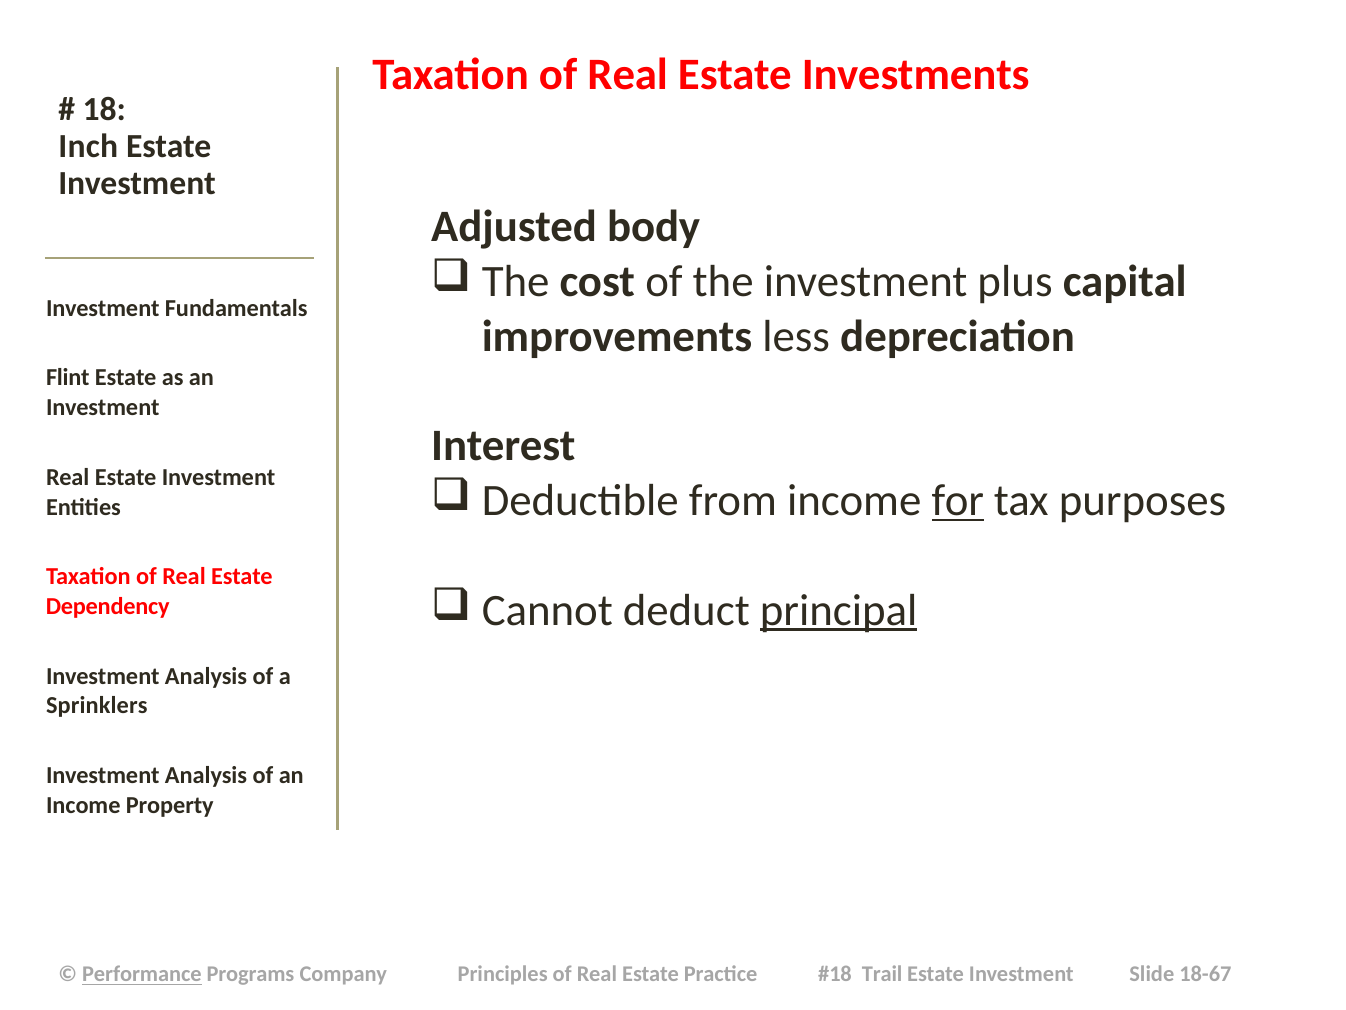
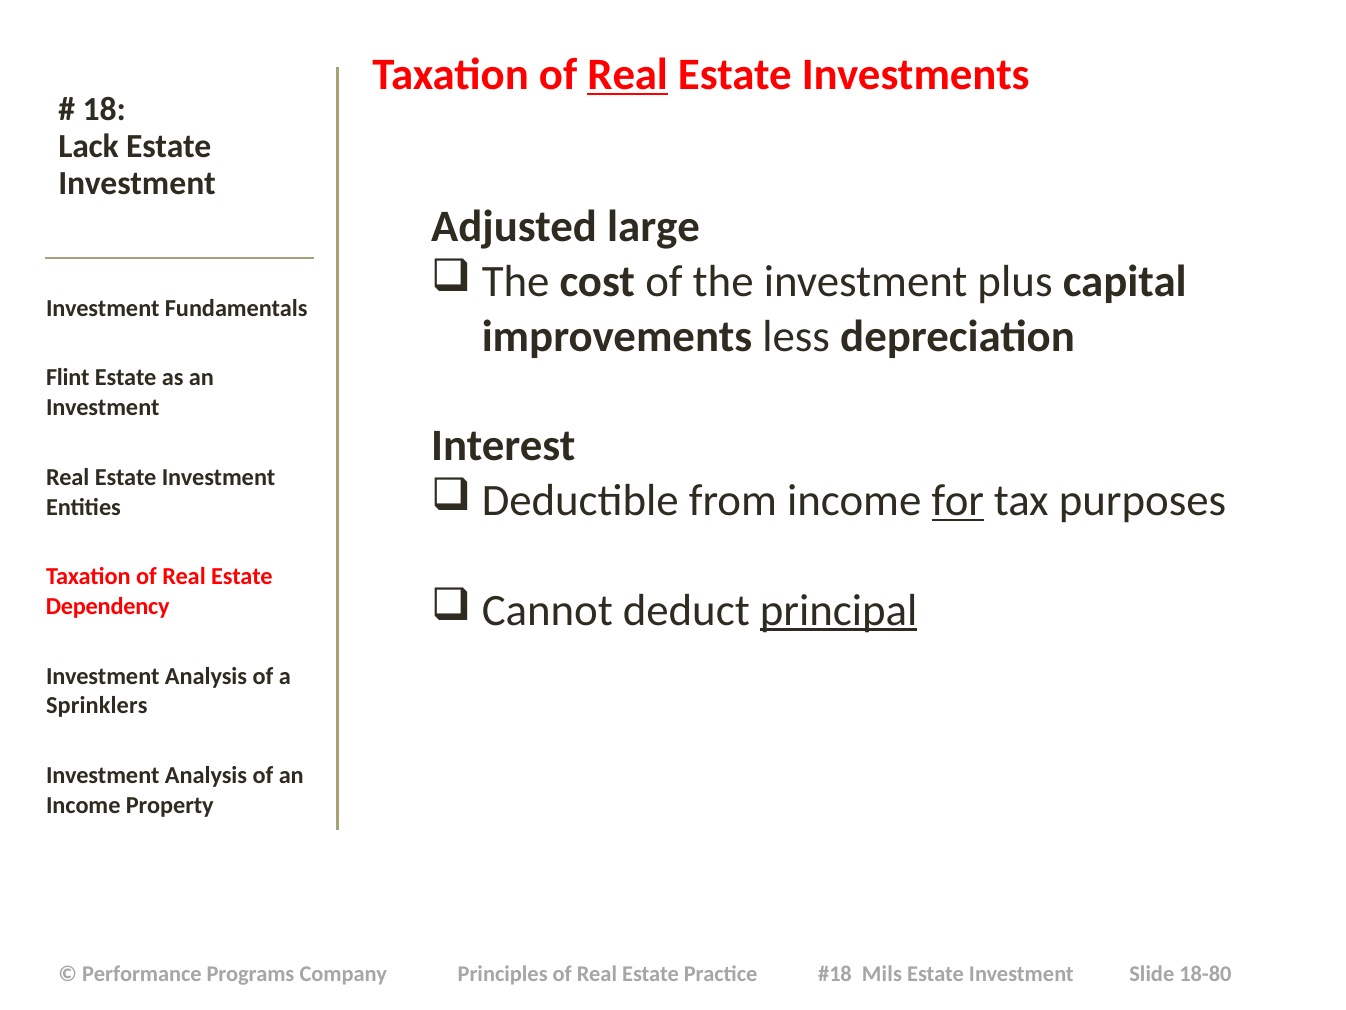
Real at (628, 75) underline: none -> present
Inch: Inch -> Lack
body: body -> large
Performance underline: present -> none
Trail: Trail -> Mils
18-67: 18-67 -> 18-80
